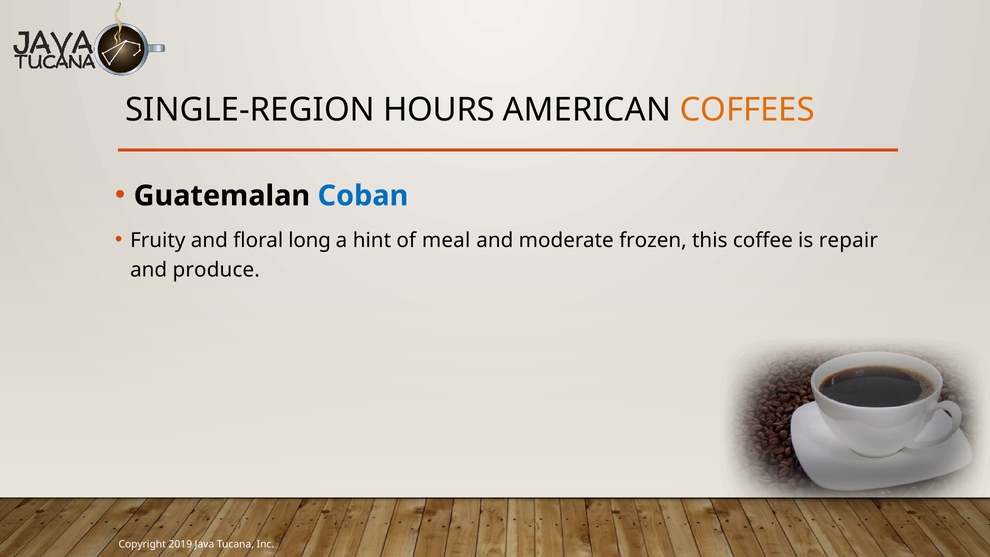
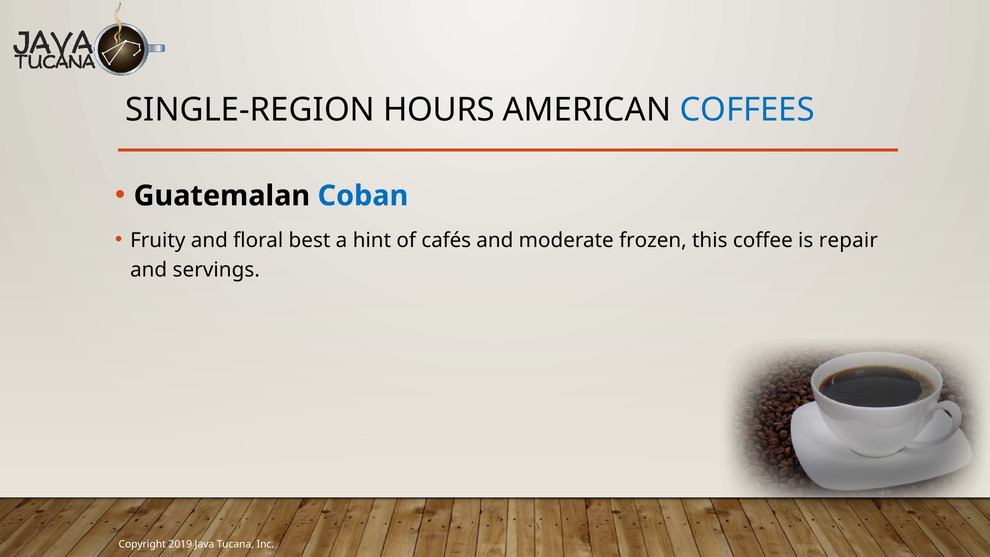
COFFEES colour: orange -> blue
long: long -> best
meal: meal -> cafés
produce: produce -> servings
